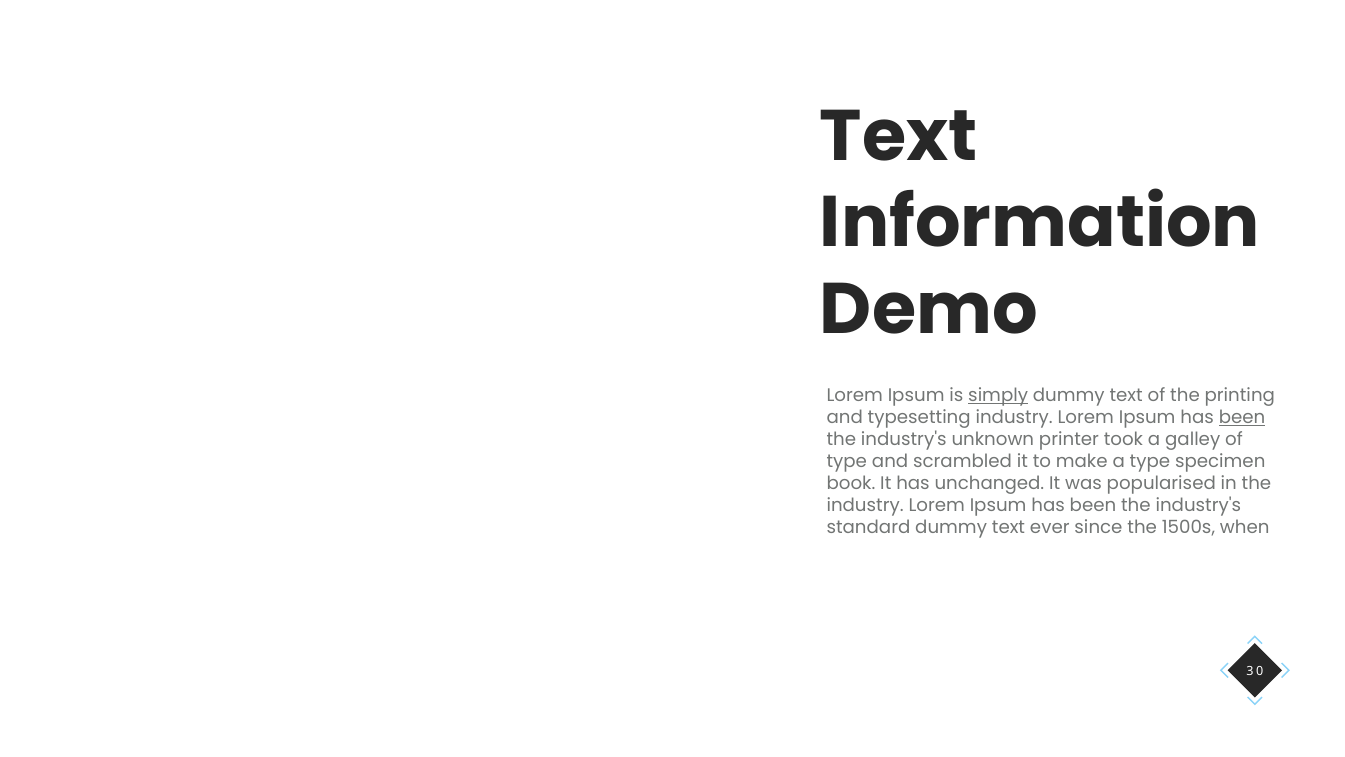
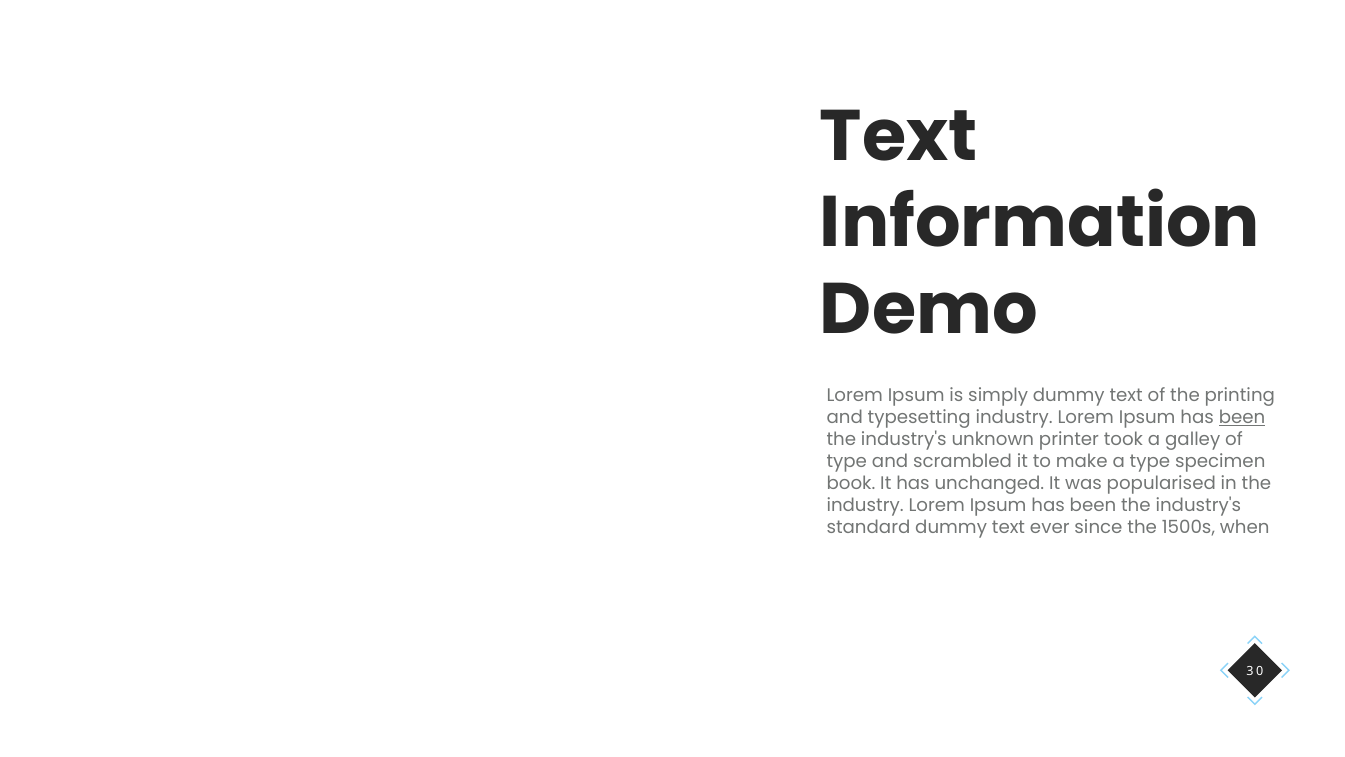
simply underline: present -> none
